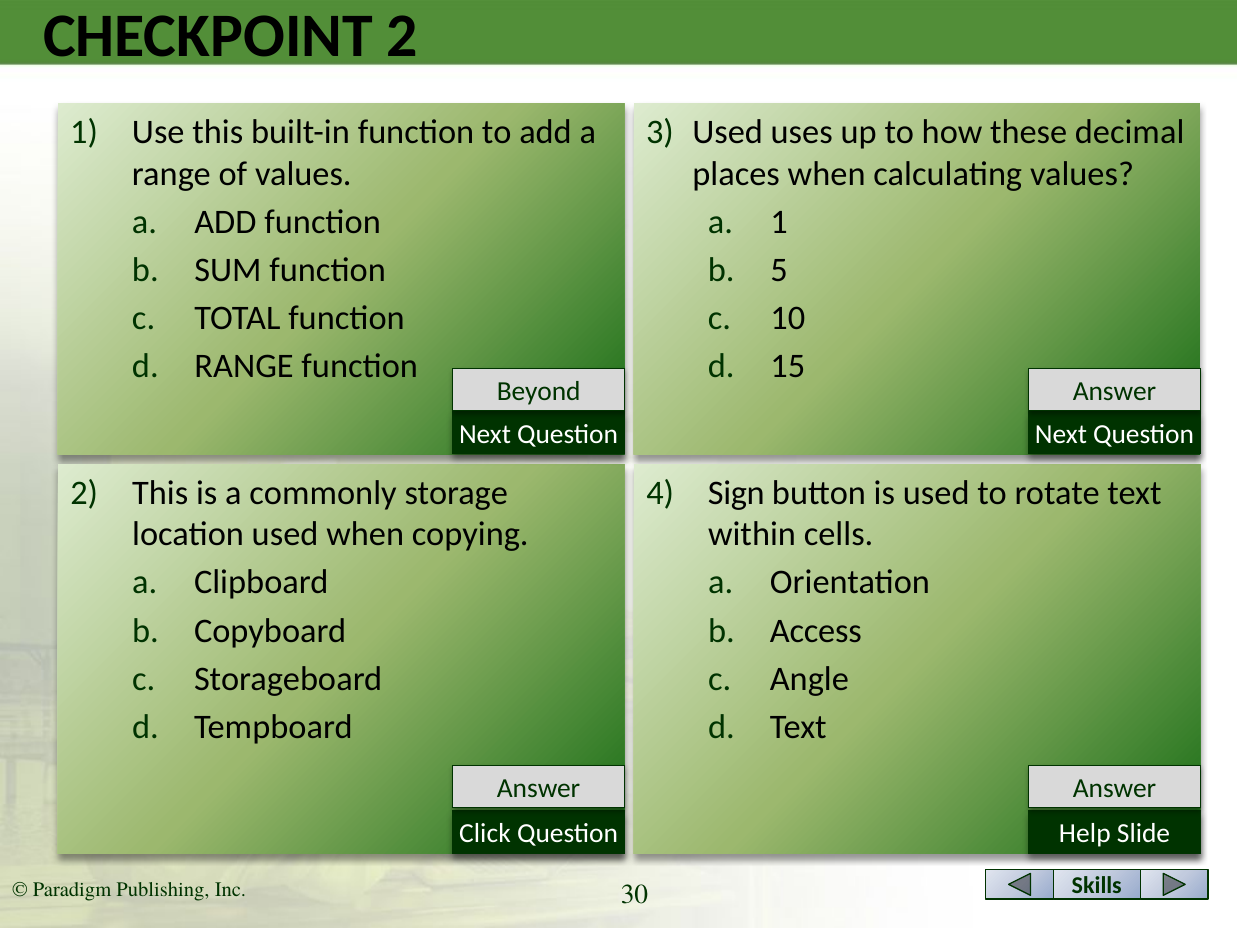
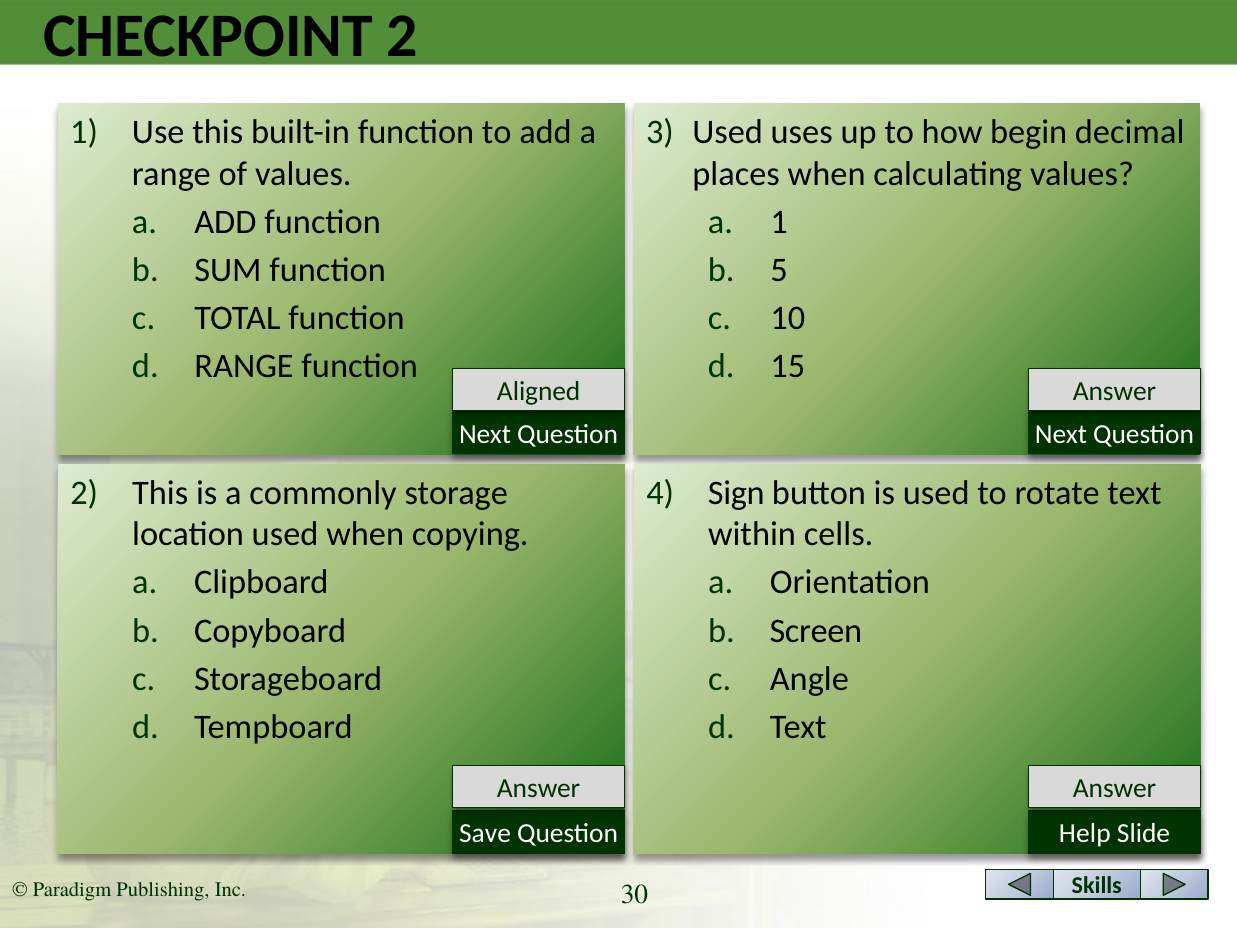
these: these -> begin
Beyond: Beyond -> Aligned
Access: Access -> Screen
Click: Click -> Save
